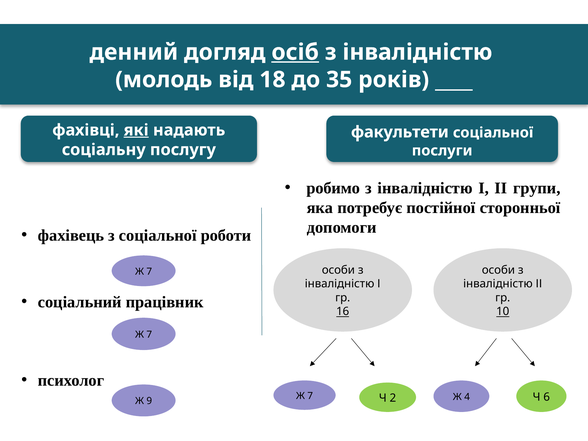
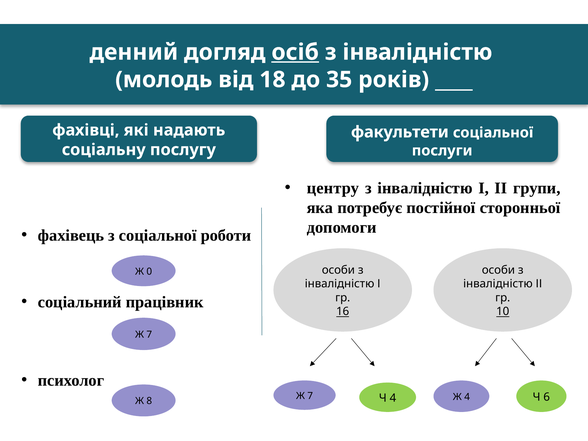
які underline: present -> none
робимо: робимо -> центру
7 at (149, 271): 7 -> 0
Ч 2: 2 -> 4
9: 9 -> 8
